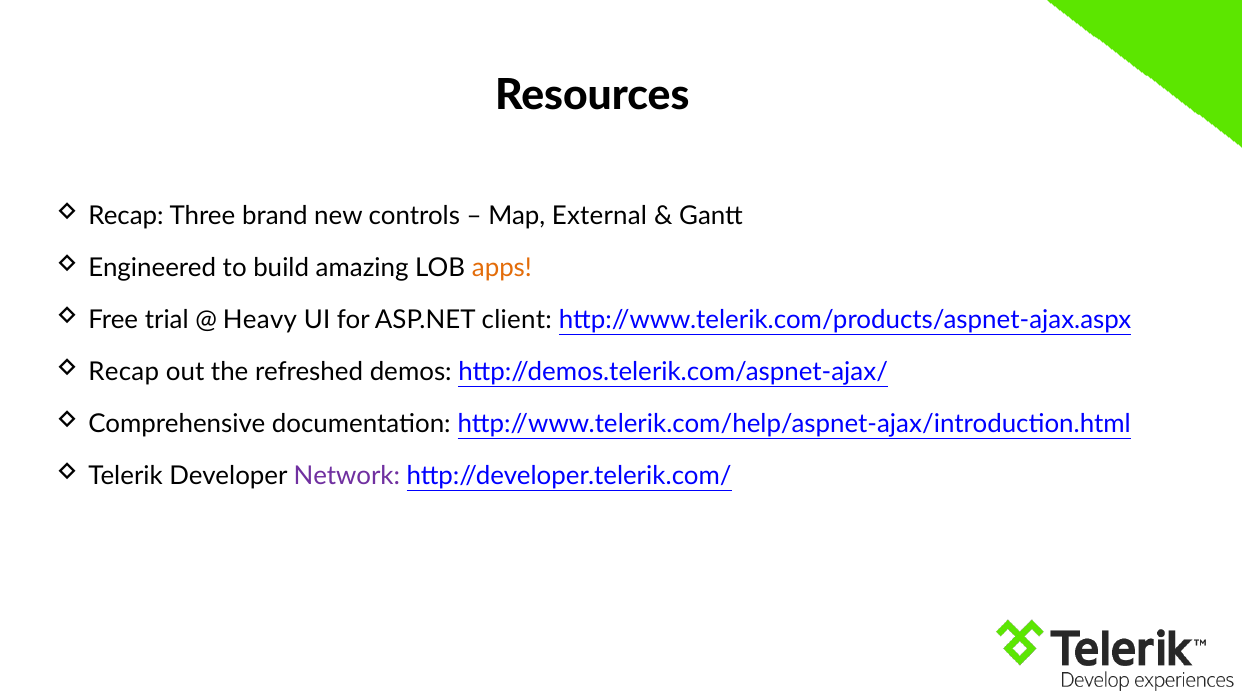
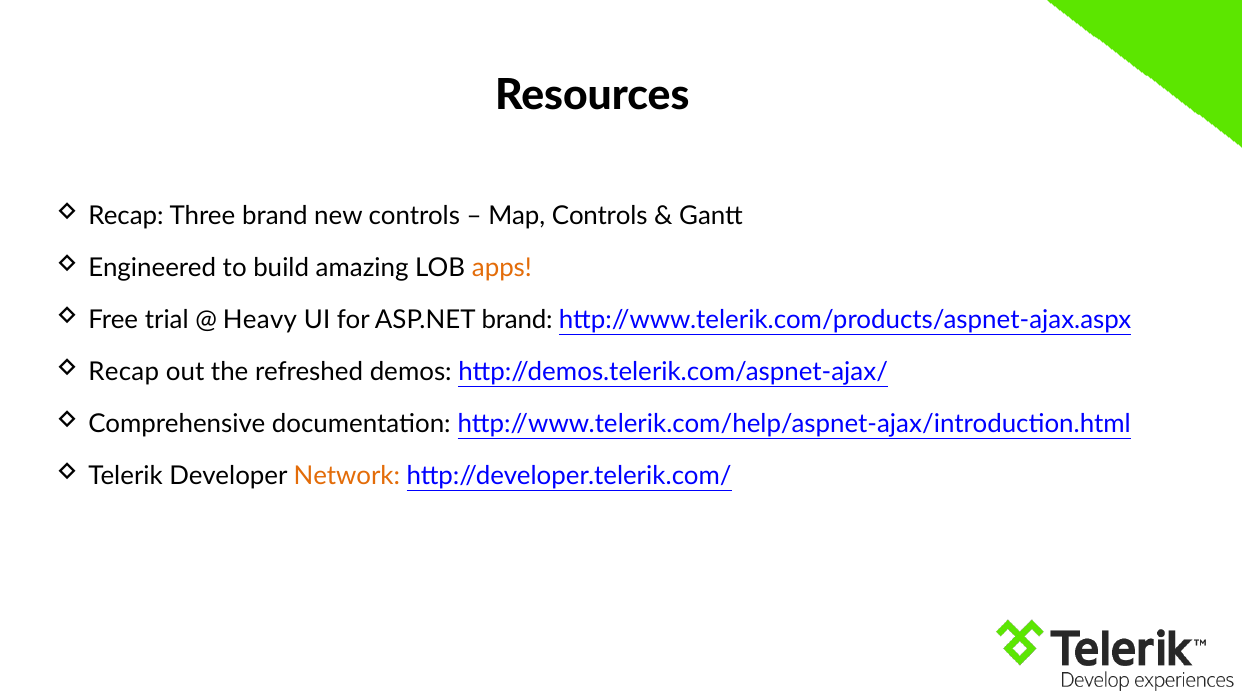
Map External: External -> Controls
ASP.NET client: client -> brand
Network colour: purple -> orange
